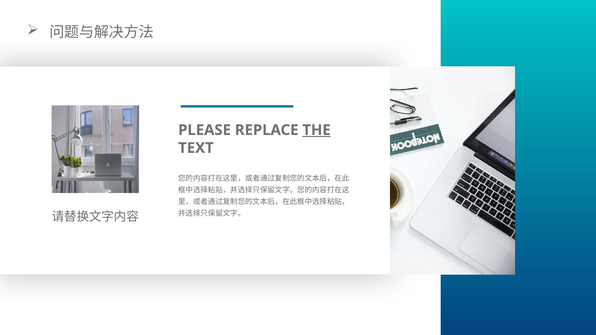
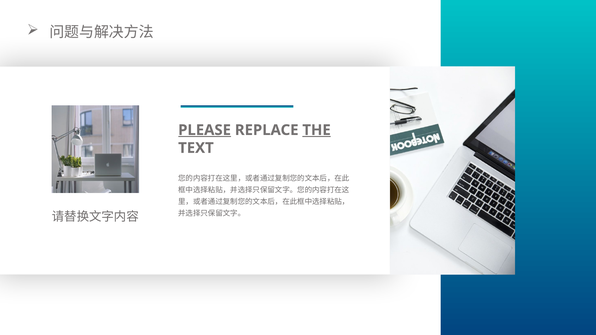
PLEASE underline: none -> present
